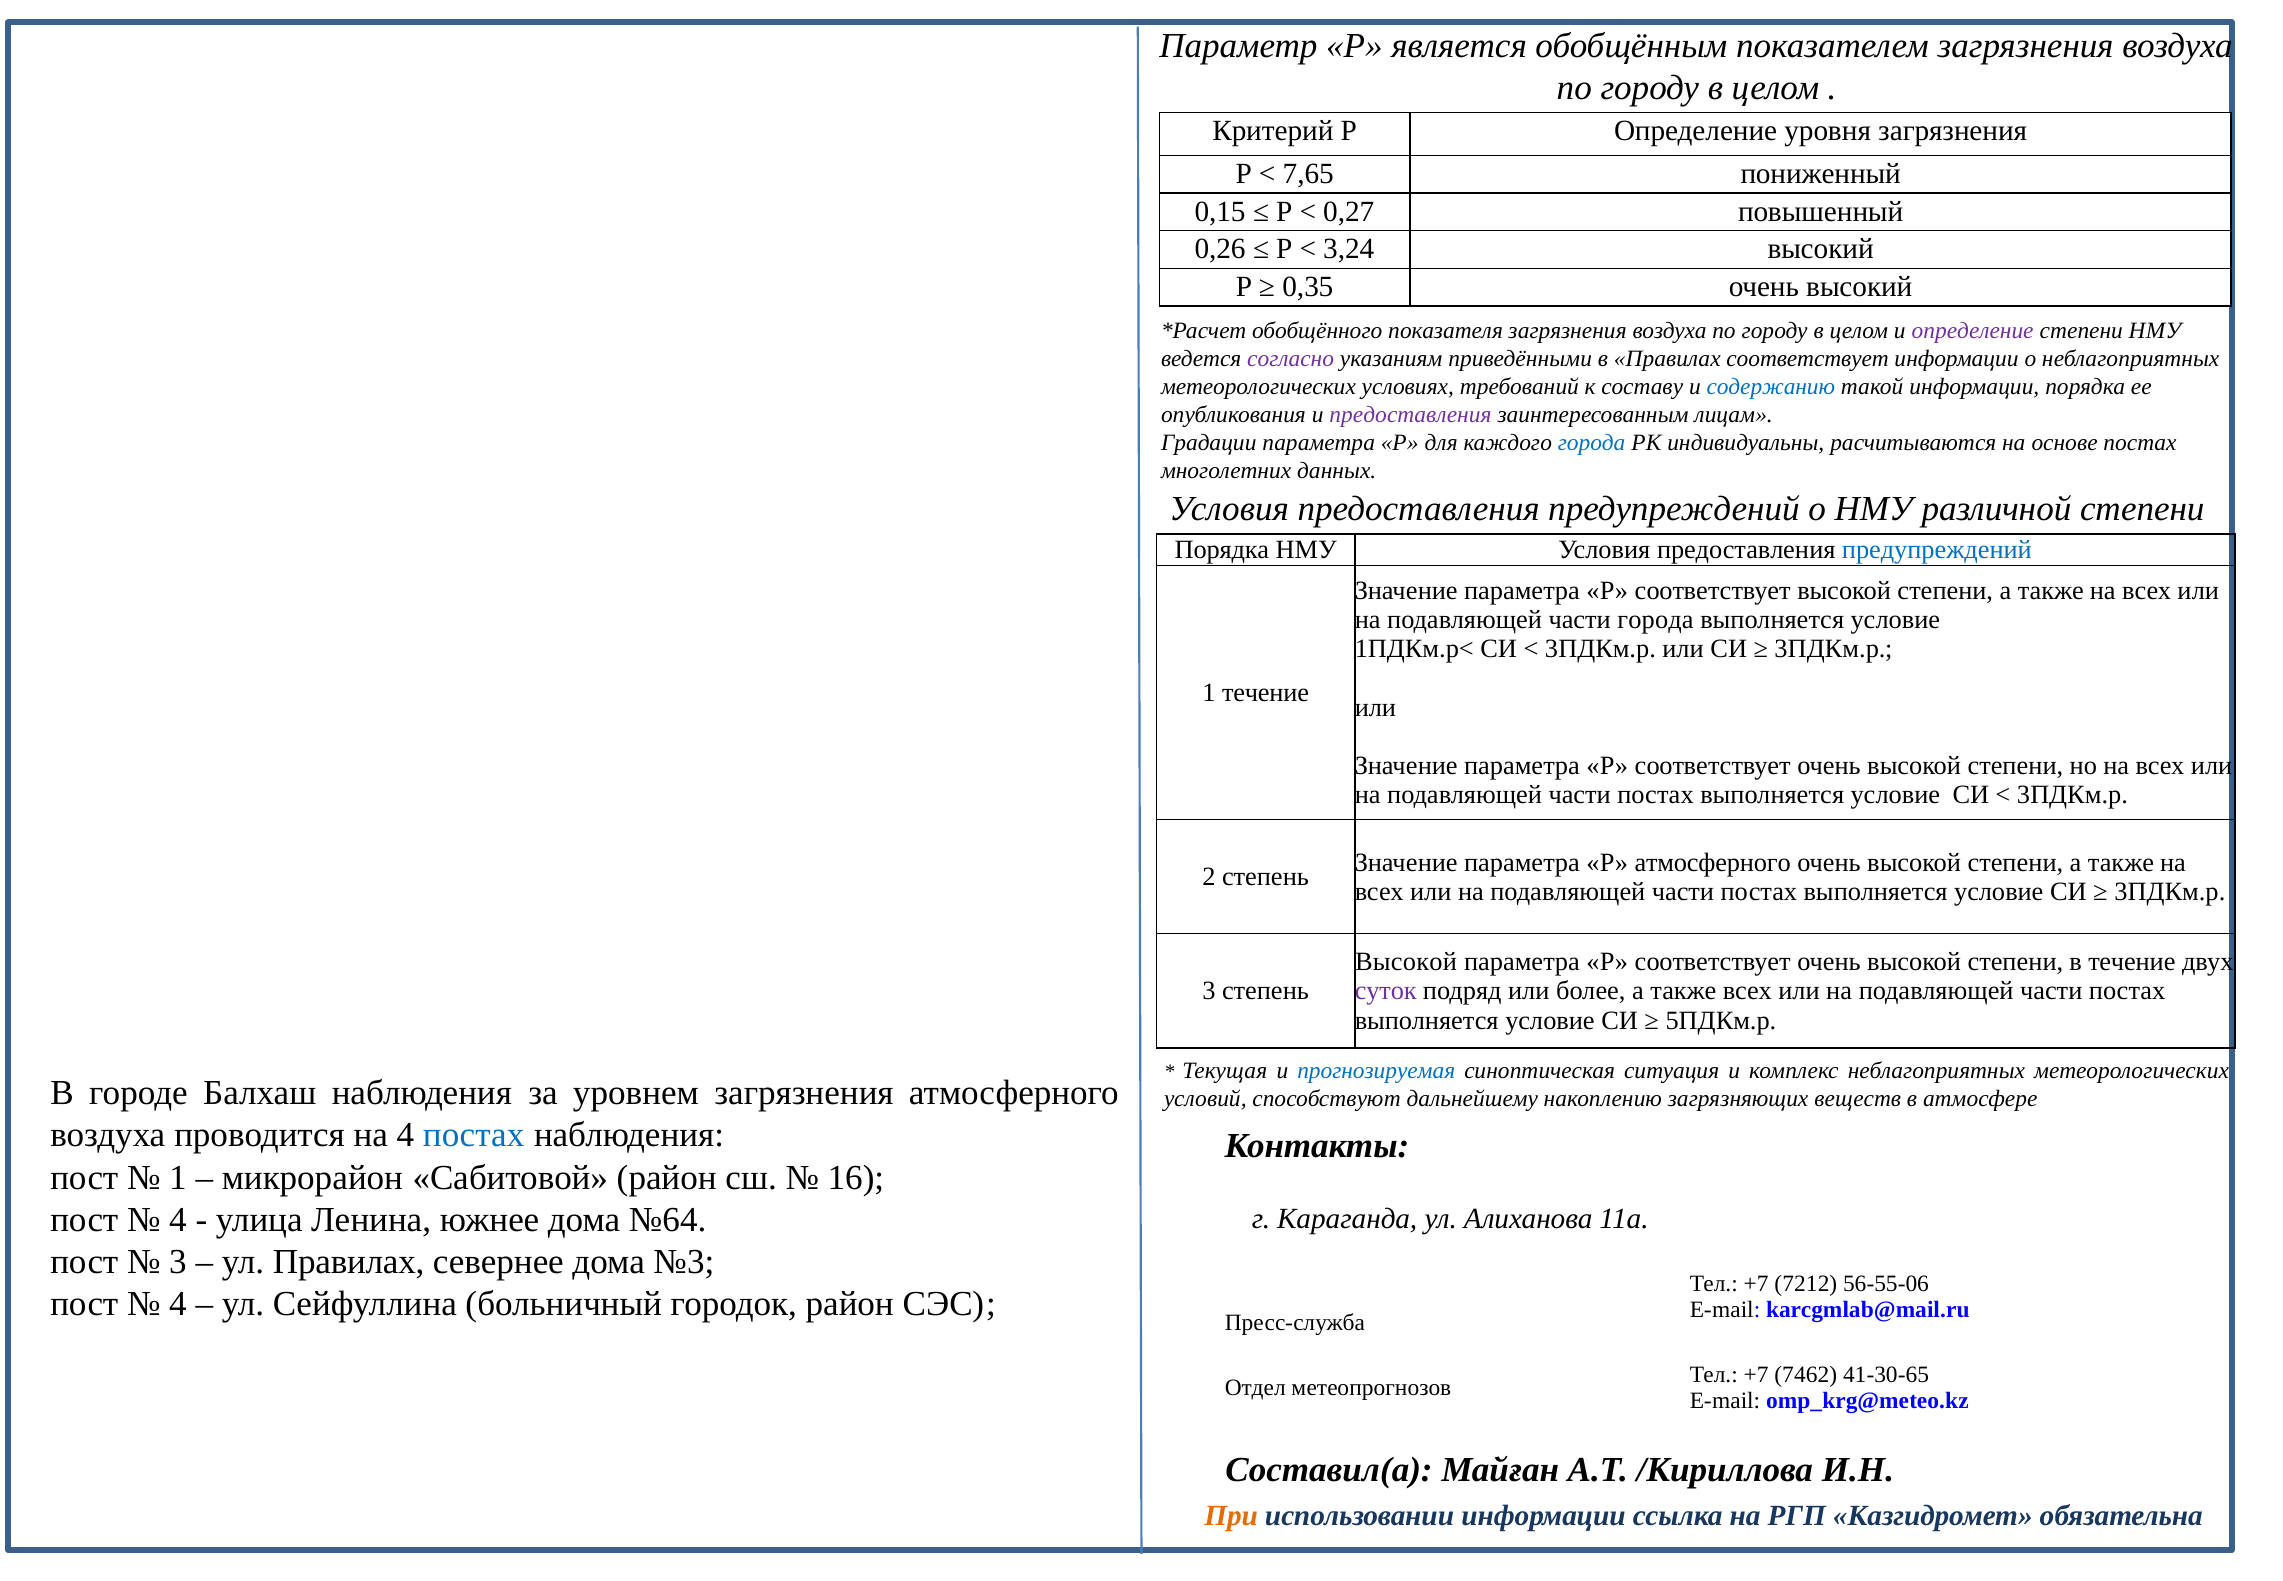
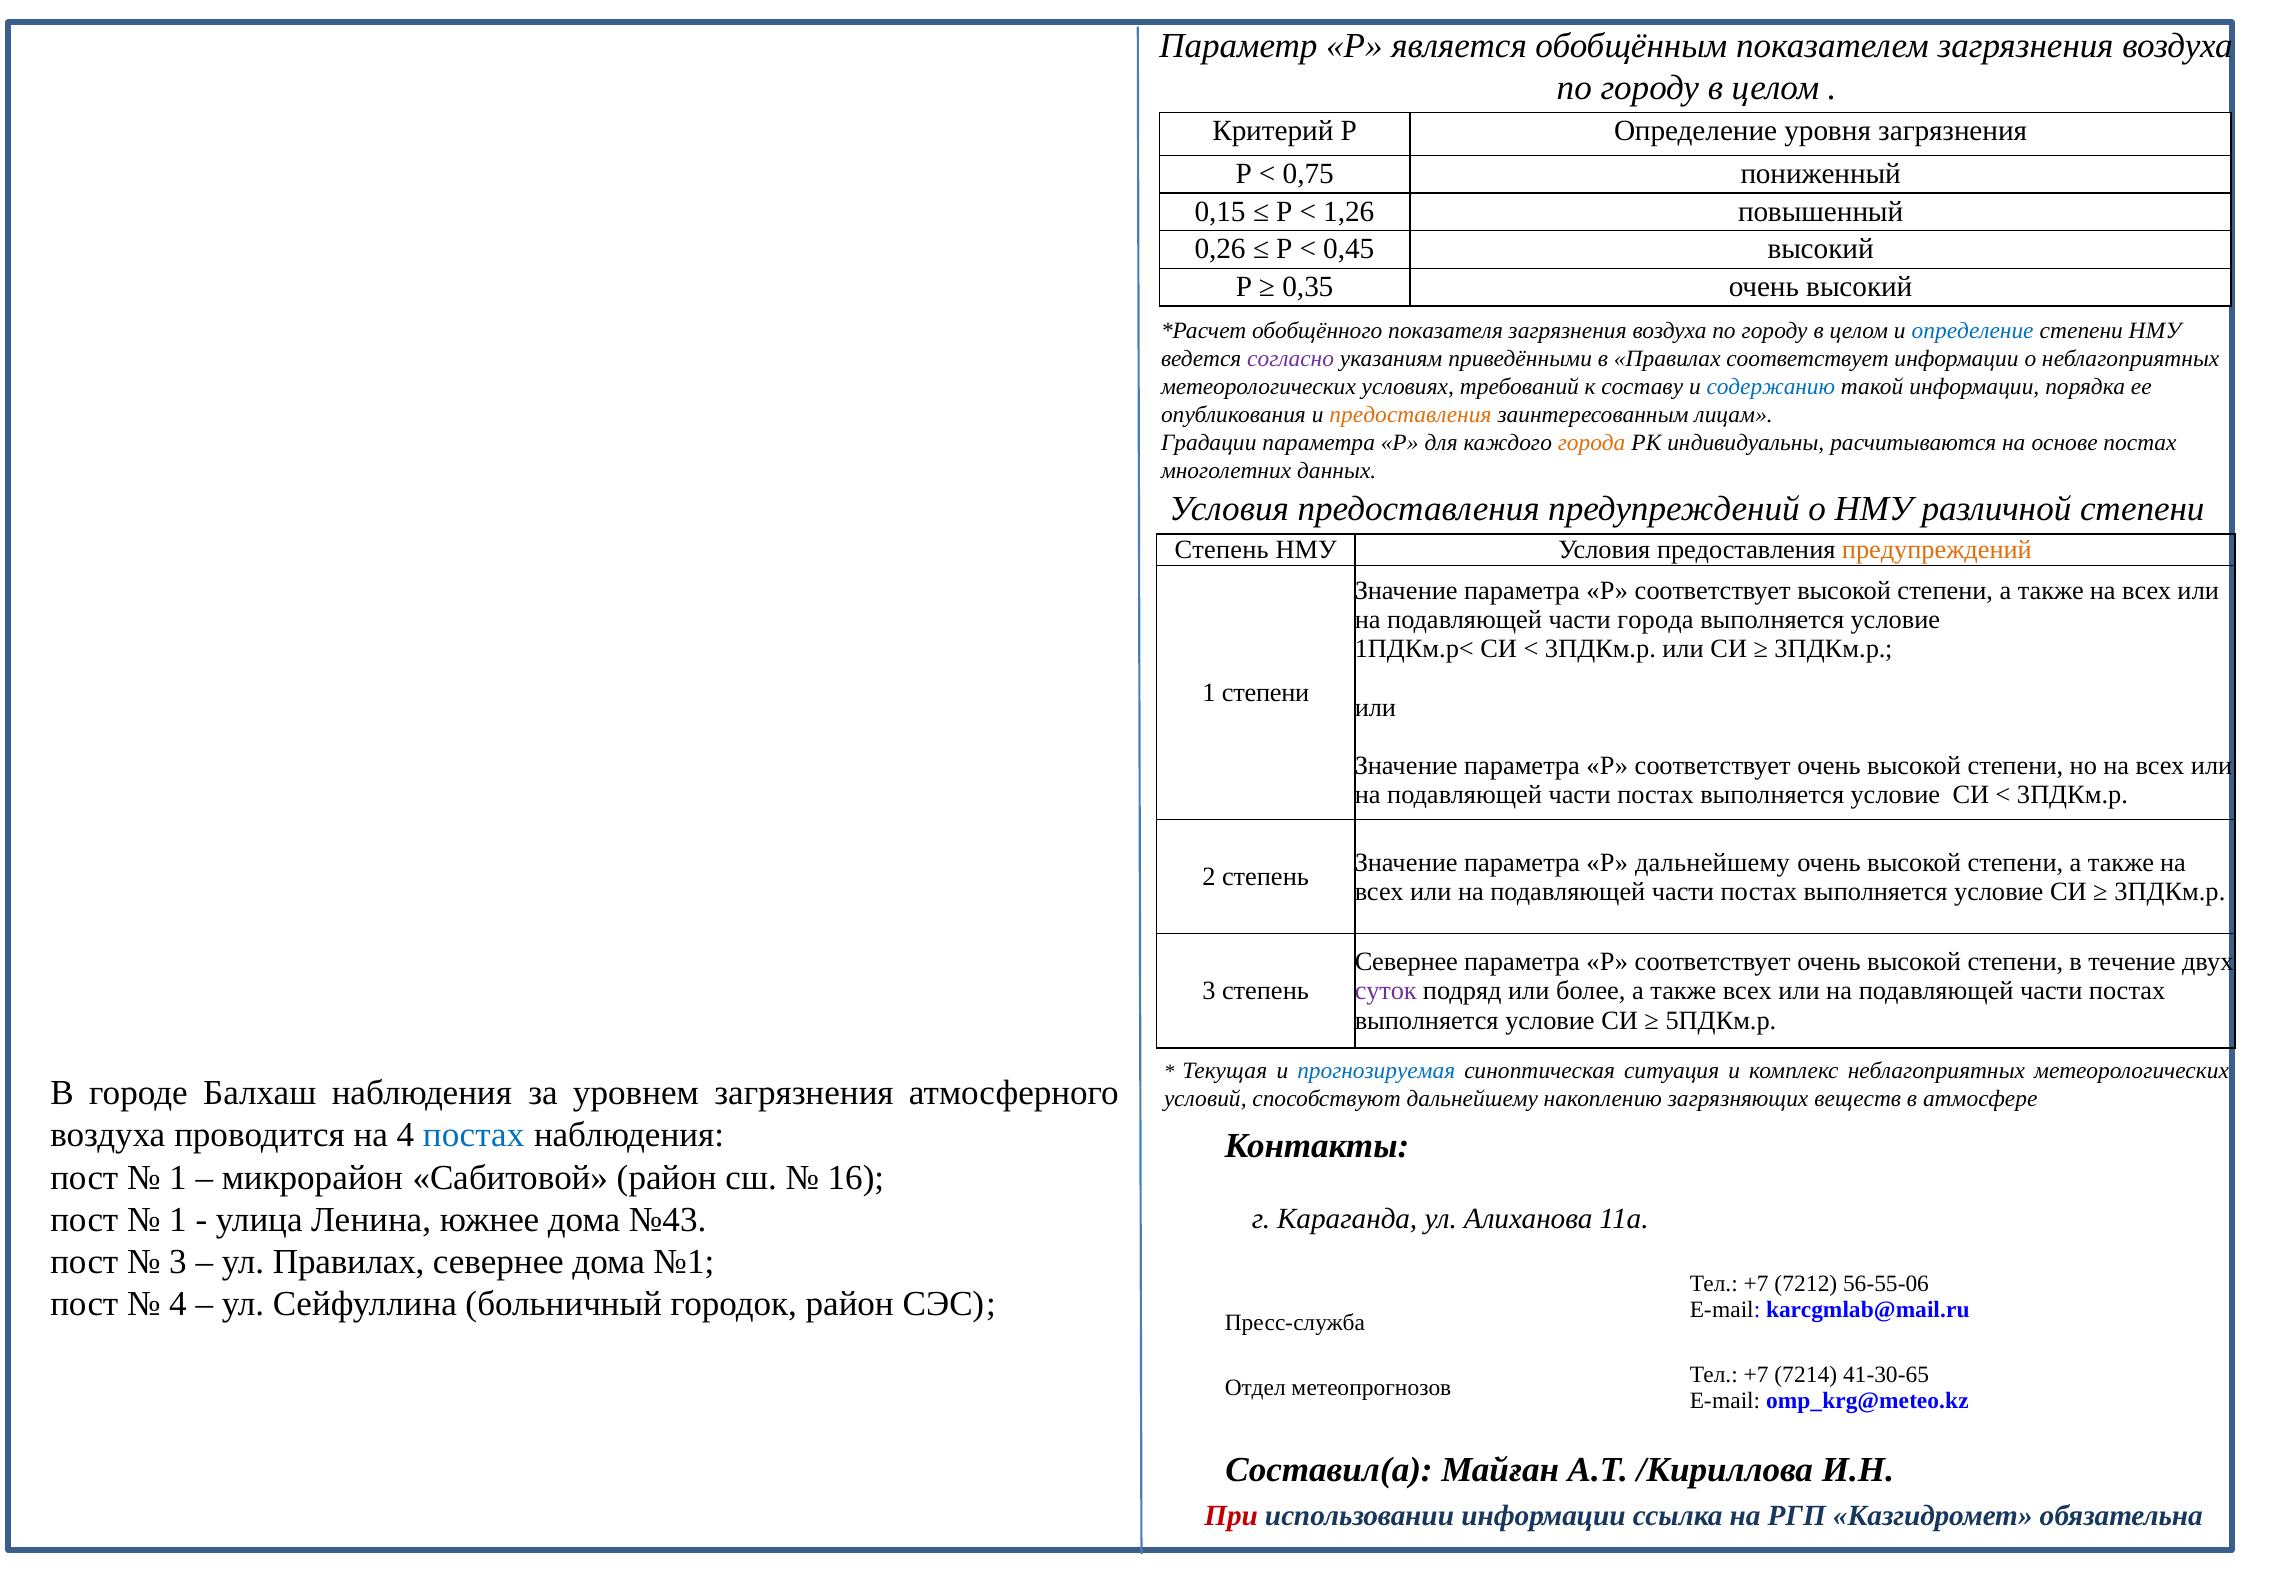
7,65: 7,65 -> 0,75
0,27: 0,27 -> 1,26
3,24: 3,24 -> 0,45
определение at (1973, 330) colour: purple -> blue
предоставления at (1410, 415) colour: purple -> orange
города at (1592, 443) colour: blue -> orange
Порядка at (1222, 550): Порядка -> Степень
предупреждений at (1937, 550) colour: blue -> orange
1 течение: течение -> степени
Р атмосферного: атмосферного -> дальнейшему
Высокой at (1406, 962): Высокой -> Севернее
4 at (178, 1219): 4 -> 1
№64: №64 -> №43
№3: №3 -> №1
7462: 7462 -> 7214
При colour: orange -> red
